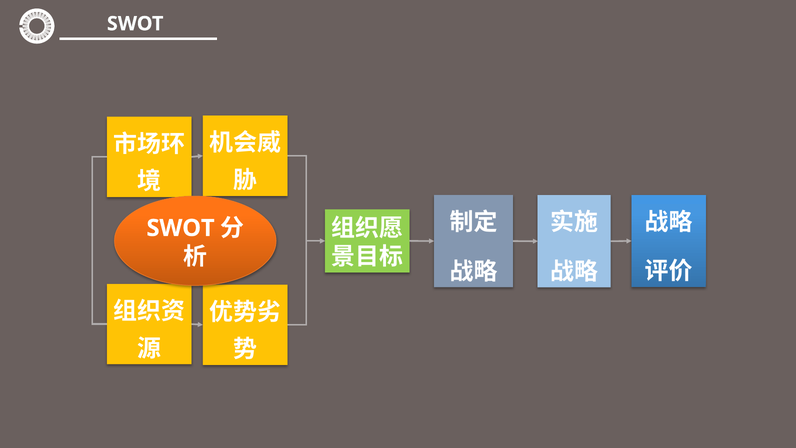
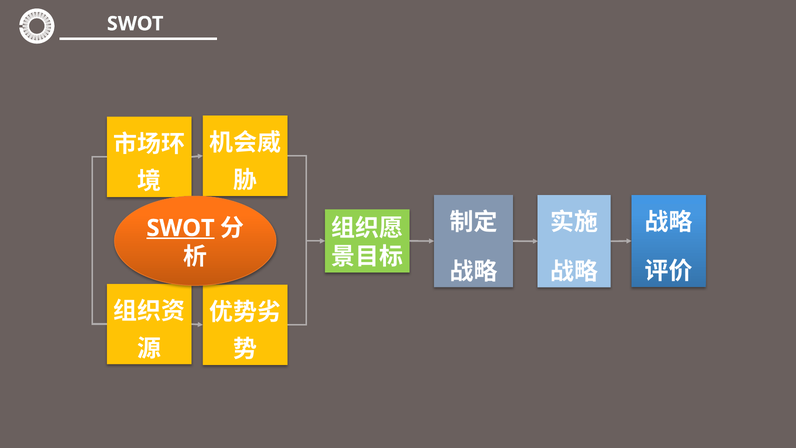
SWOT at (181, 228) underline: none -> present
